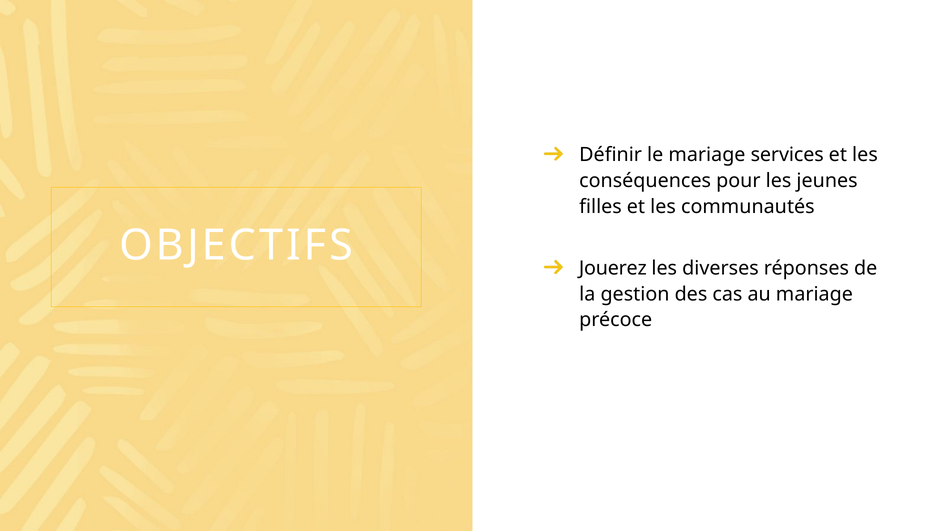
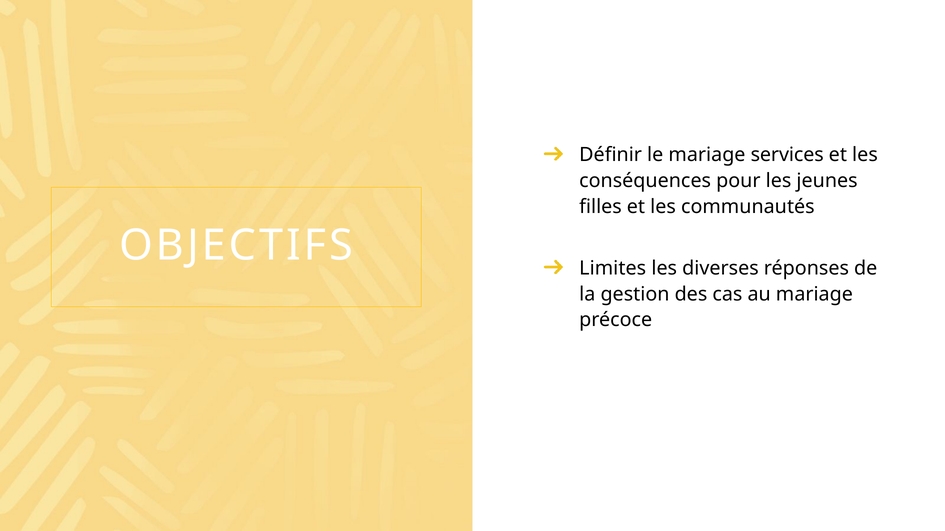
Jouerez: Jouerez -> Limites
